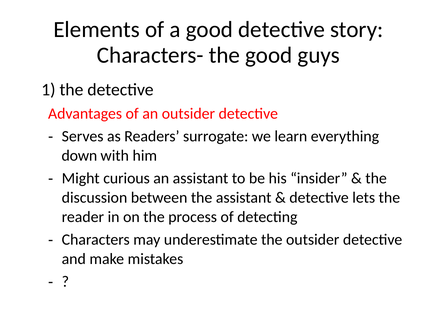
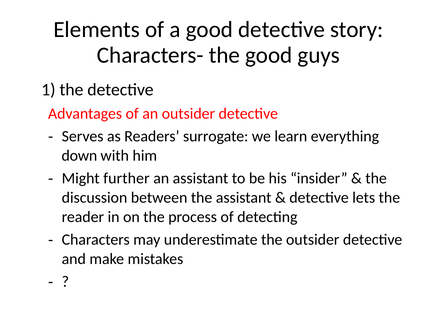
curious: curious -> further
